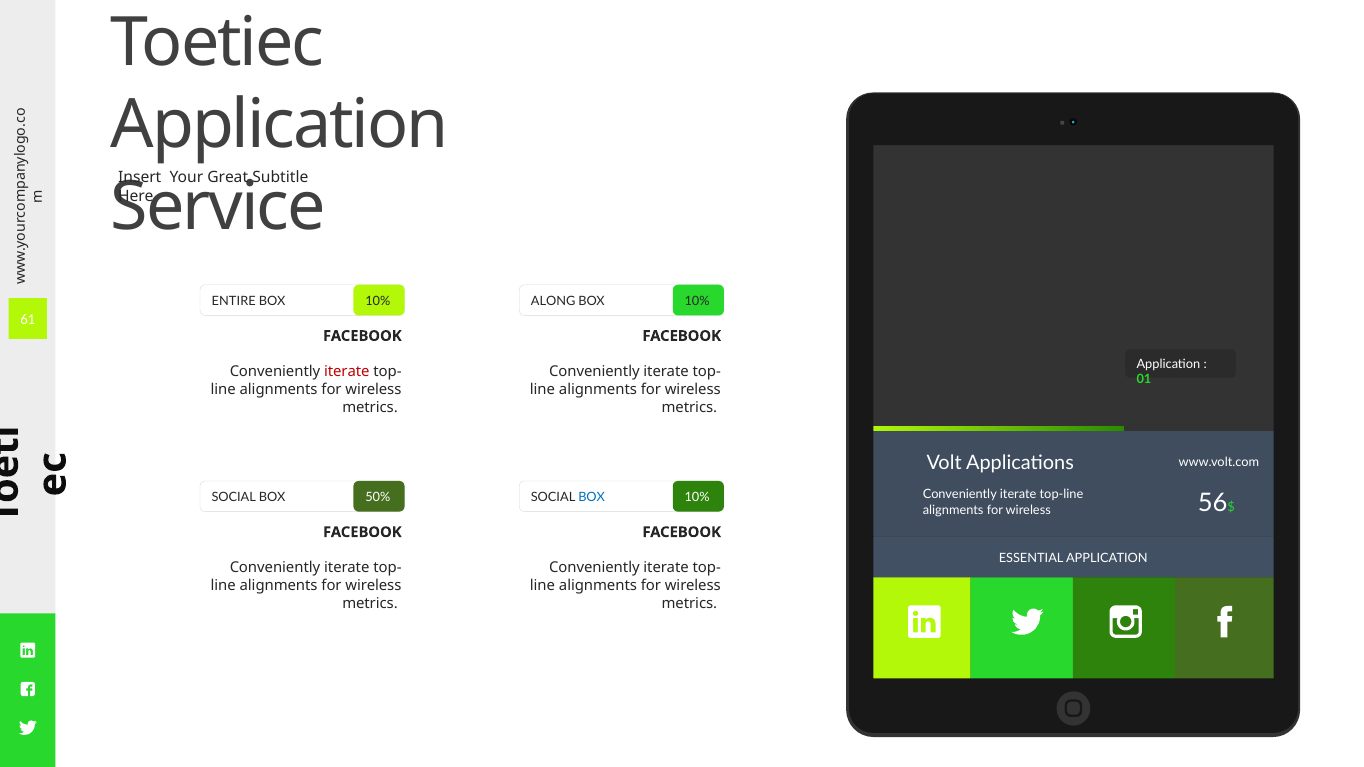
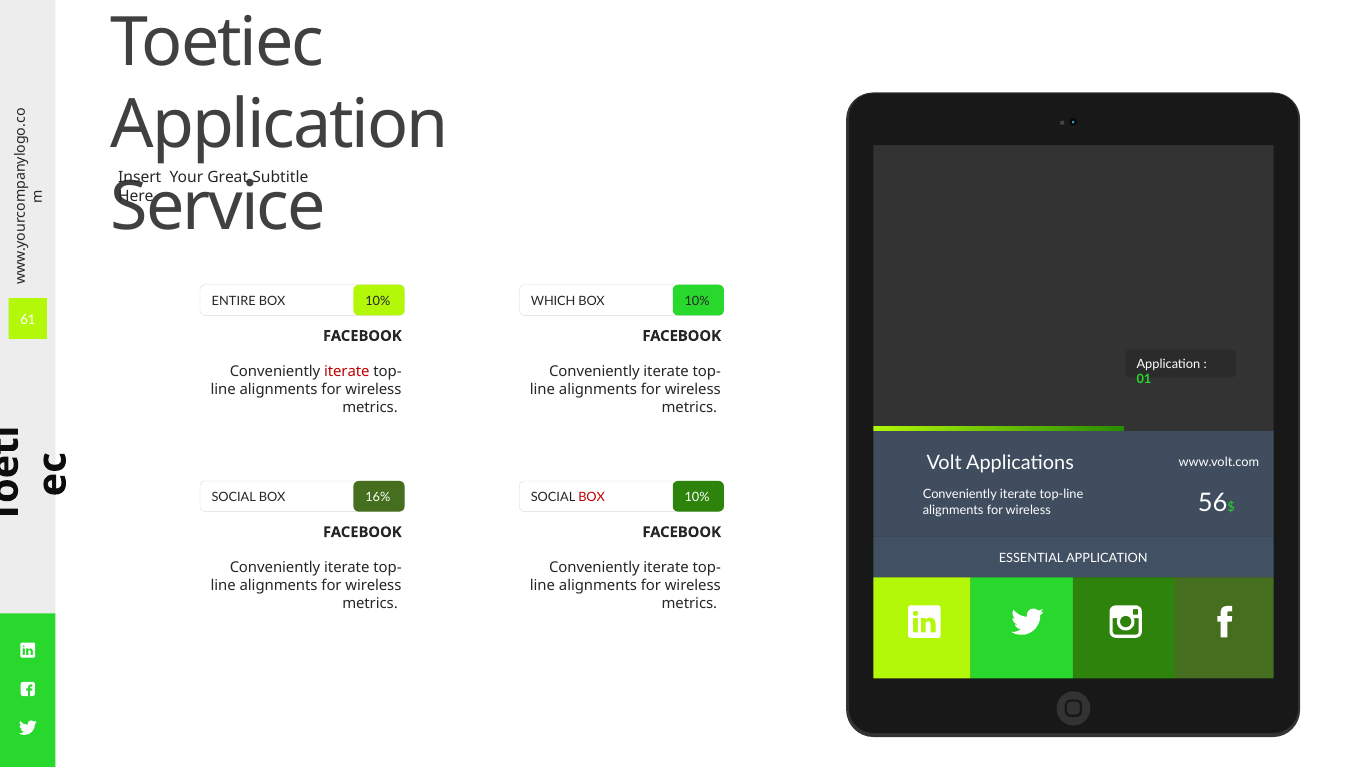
ALONG: ALONG -> WHICH
BOX at (592, 497) colour: blue -> red
50%: 50% -> 16%
